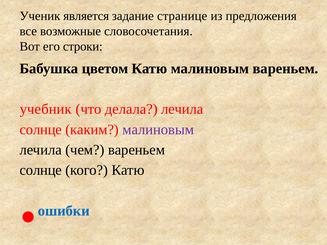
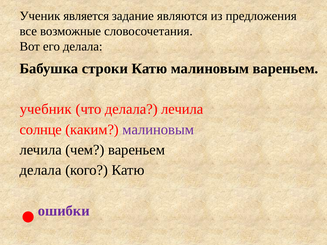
странице: странице -> являются
его строки: строки -> делала
цветом: цветом -> строки
солнце at (41, 170): солнце -> делала
ошибки colour: blue -> purple
